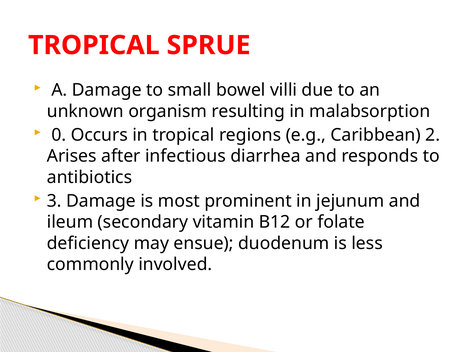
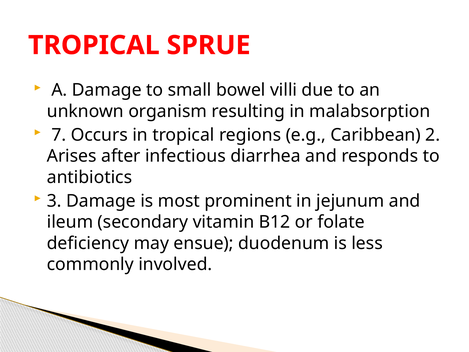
0: 0 -> 7
